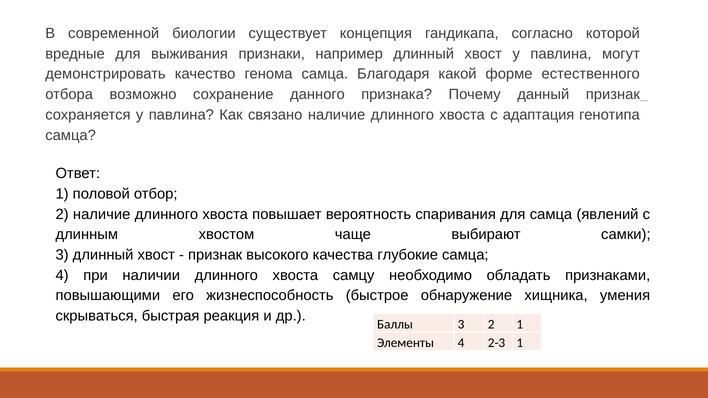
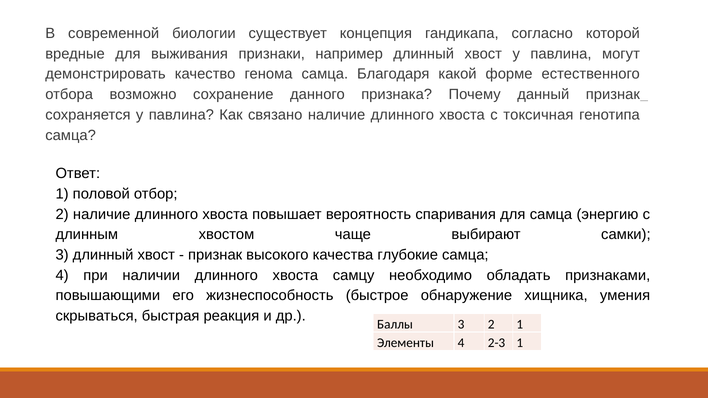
адаптация: адаптация -> токсичная
явлений: явлений -> энергию
